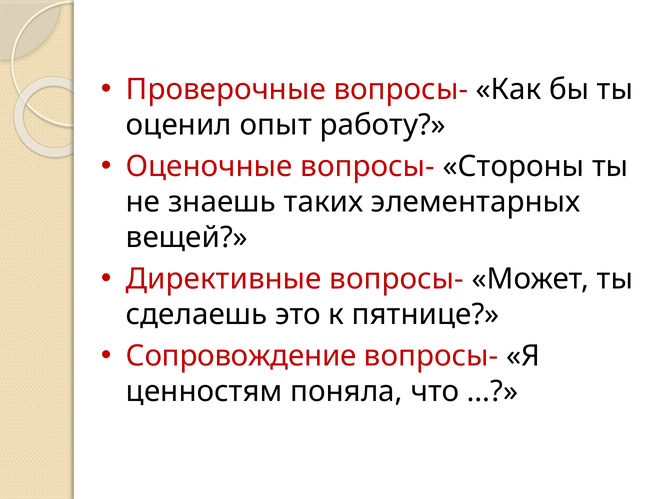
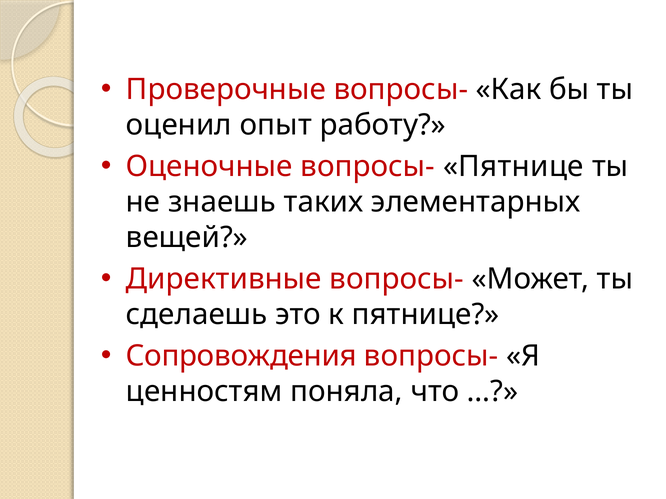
вопросы- Стороны: Стороны -> Пятнице
Сопровождение: Сопровождение -> Сопровождения
